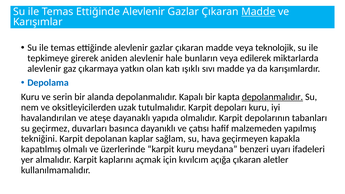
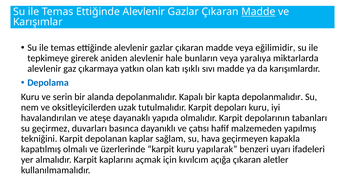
teknolojik: teknolojik -> eğilimidir
edilerek: edilerek -> yaralıya
depolanmalıdır at (272, 97) underline: present -> none
meydana: meydana -> yapılarak
